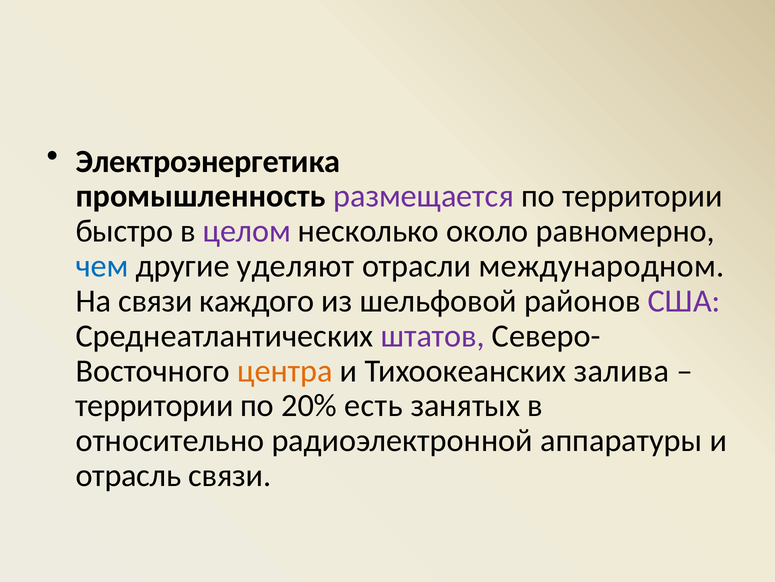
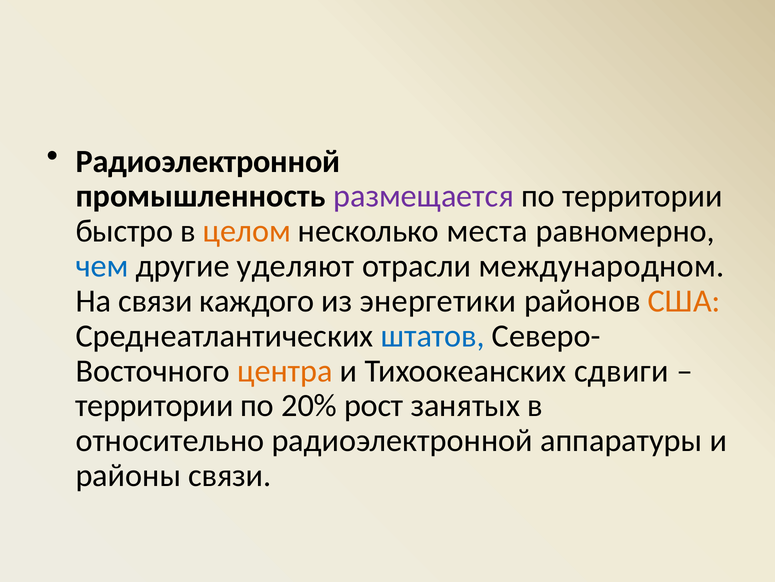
Электроэнергетика at (208, 161): Электроэнергетика -> Радиоэлектронной
целом colour: purple -> orange
около: около -> места
шельфовой: шельфовой -> энергетики
США colour: purple -> orange
штатов colour: purple -> blue
залива: залива -> сдвиги
есть: есть -> рост
отрасль: отрасль -> районы
